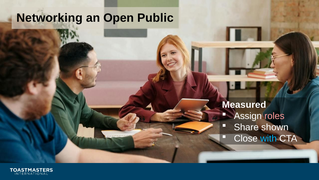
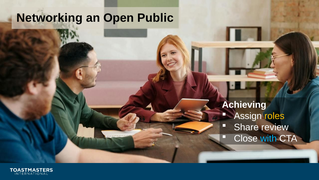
Measured: Measured -> Achieving
roles colour: pink -> yellow
shown: shown -> review
